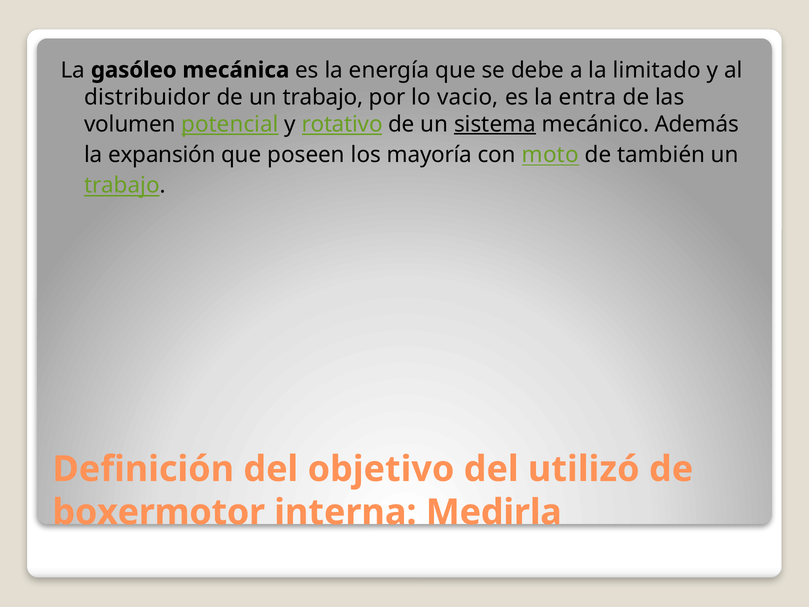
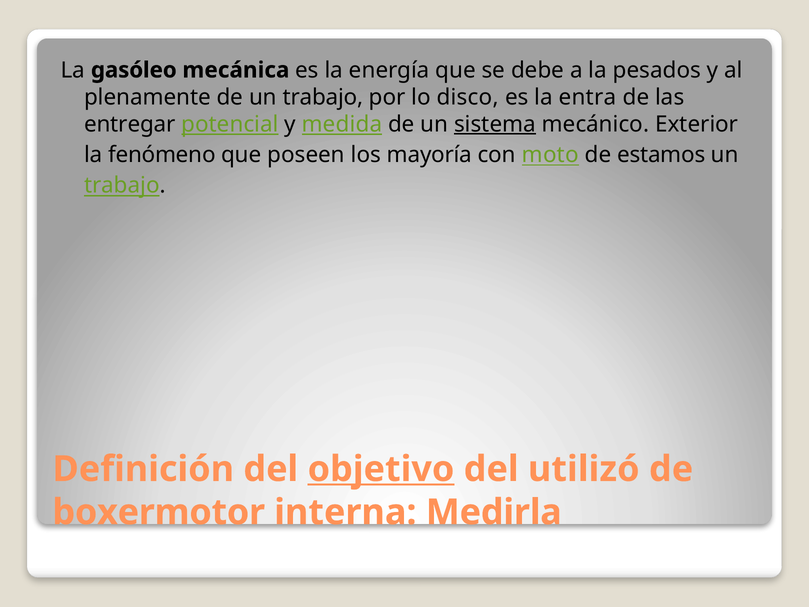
limitado: limitado -> pesados
distribuidor: distribuidor -> plenamente
vacio: vacio -> disco
volumen: volumen -> entregar
rotativo: rotativo -> medida
Además: Además -> Exterior
expansión: expansión -> fenómeno
también: también -> estamos
objetivo underline: none -> present
